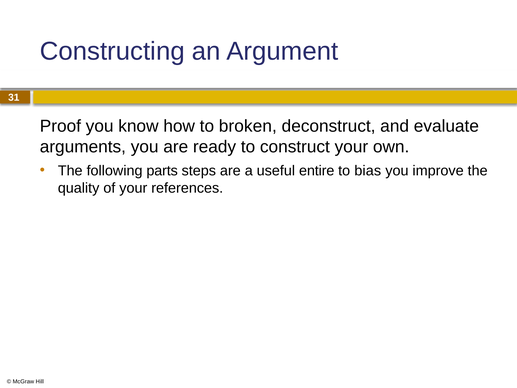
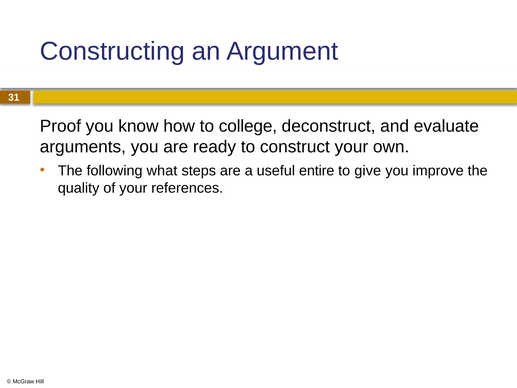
broken: broken -> college
parts: parts -> what
bias: bias -> give
